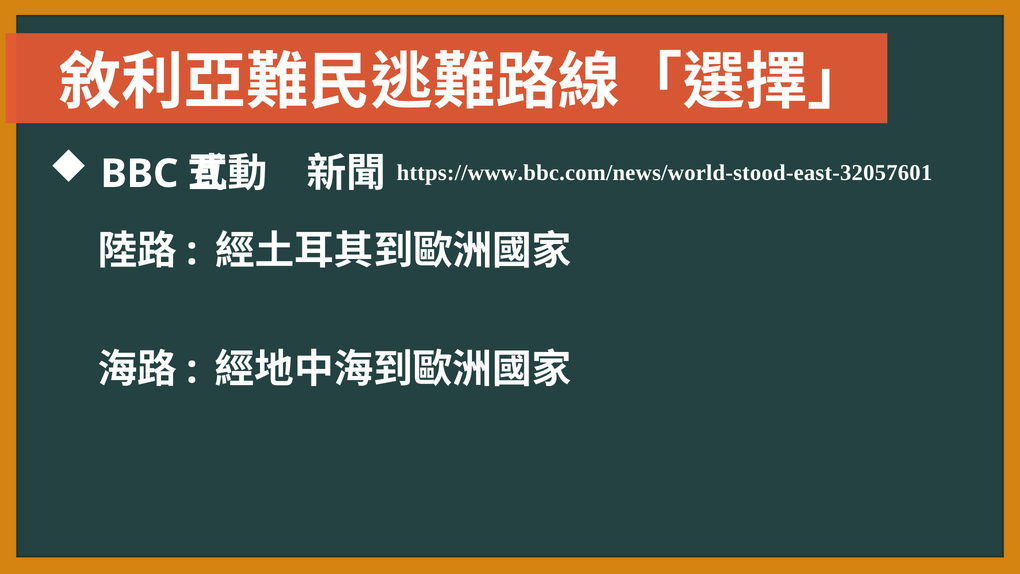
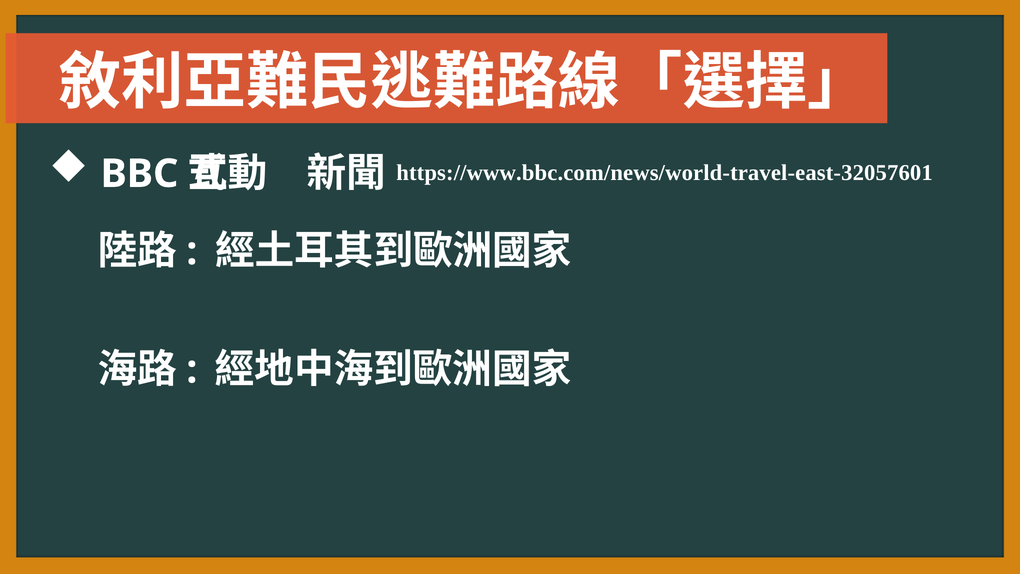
https://www.bbc.com/news/world-stood-east-32057601: https://www.bbc.com/news/world-stood-east-32057601 -> https://www.bbc.com/news/world-travel-east-32057601
